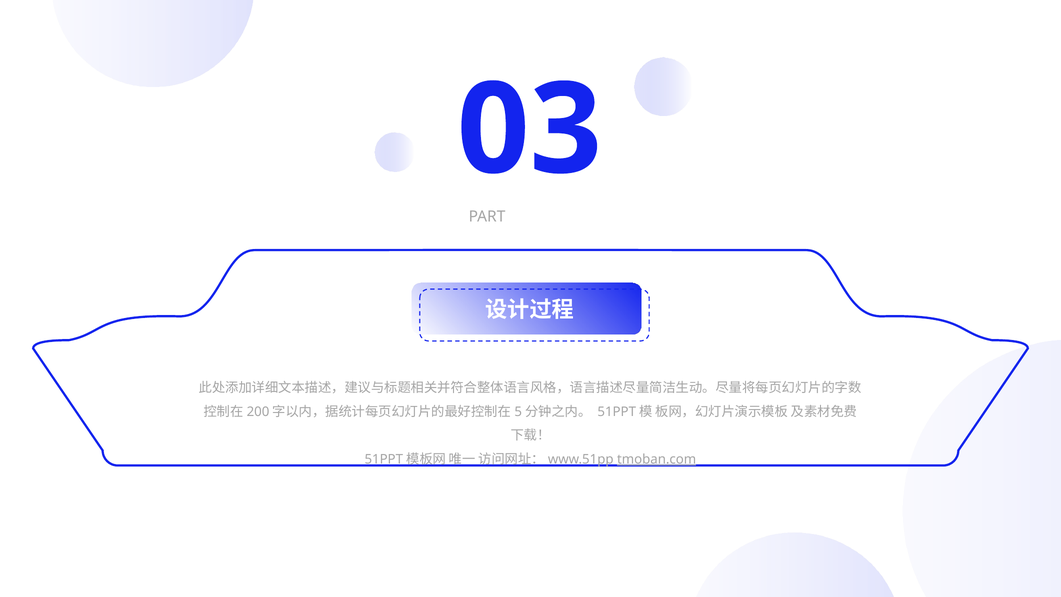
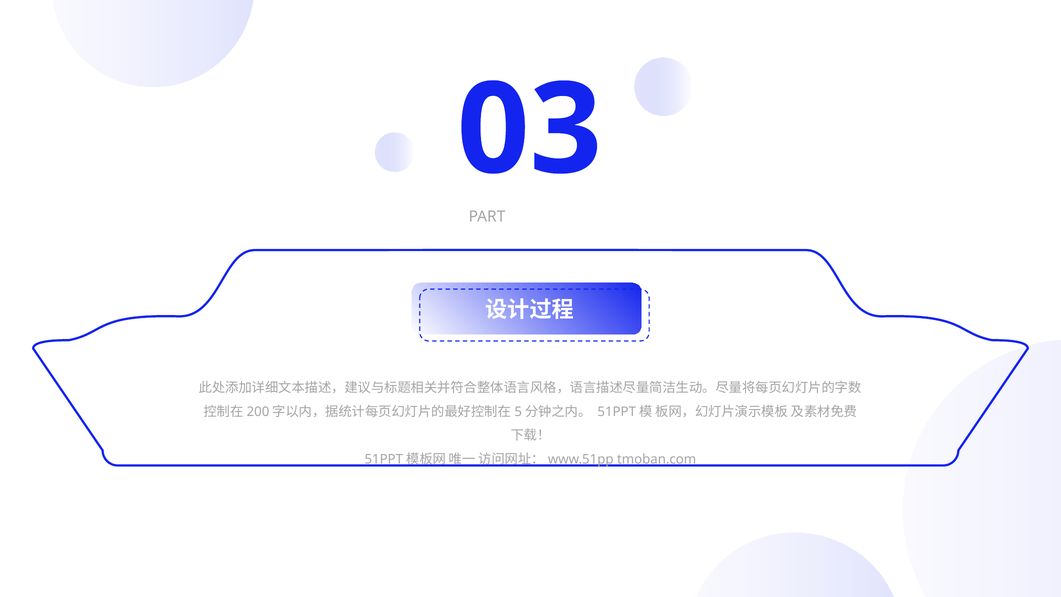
tmoban.com underline: present -> none
